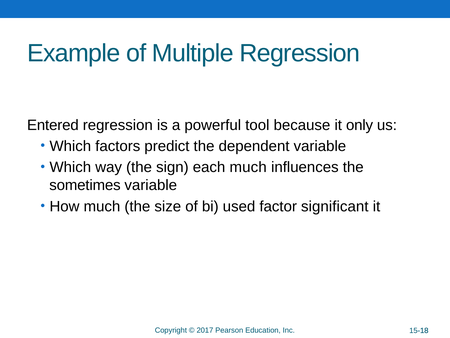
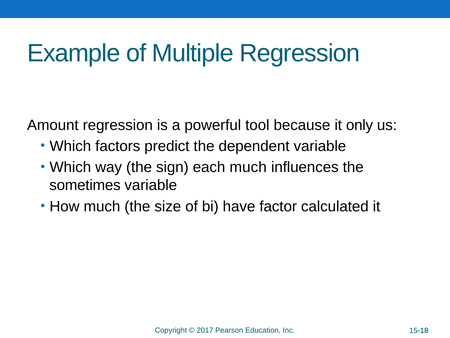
Entered: Entered -> Amount
used: used -> have
significant: significant -> calculated
